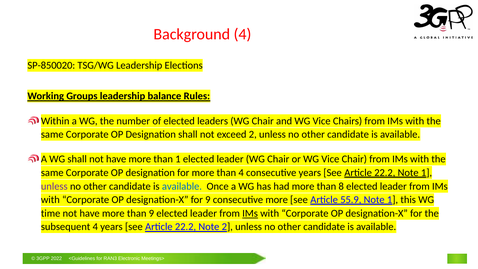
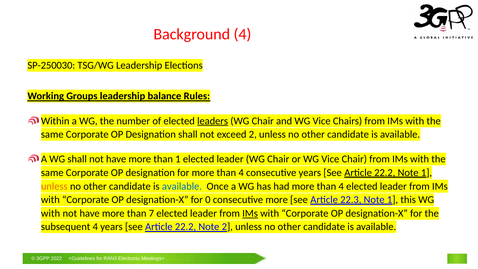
SP-850020: SP-850020 -> SP-250030
leaders underline: none -> present
unless at (54, 186) colour: purple -> orange
had more than 8: 8 -> 4
for 9: 9 -> 0
55.9: 55.9 -> 22.3
time at (51, 213): time -> with
than 9: 9 -> 7
